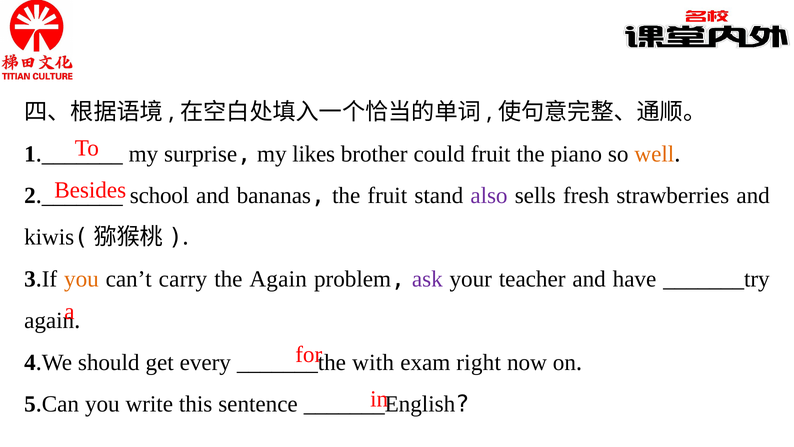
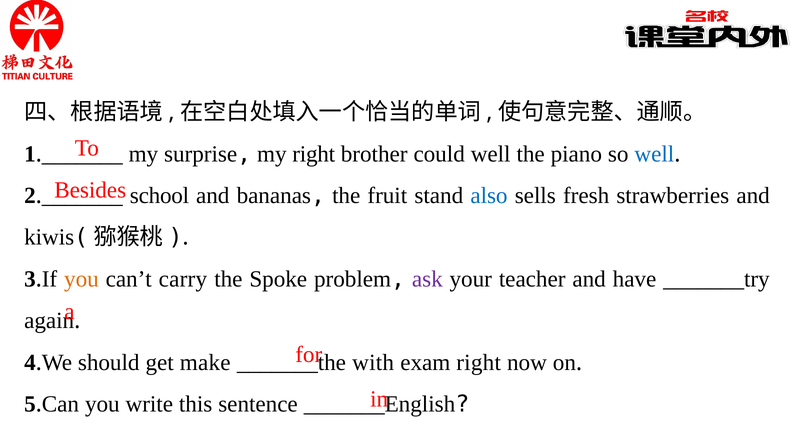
my likes: likes -> right
could fruit: fruit -> well
well at (654, 154) colour: orange -> blue
also colour: purple -> blue
the Again: Again -> Spoke
every: every -> make
